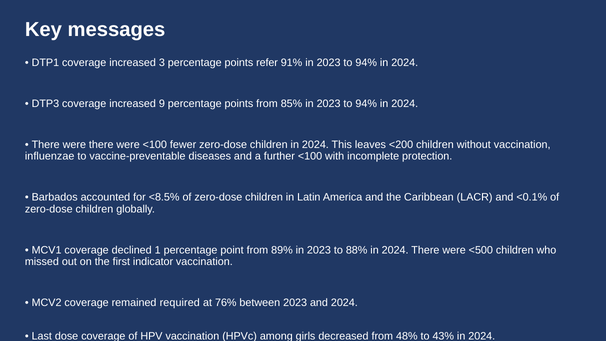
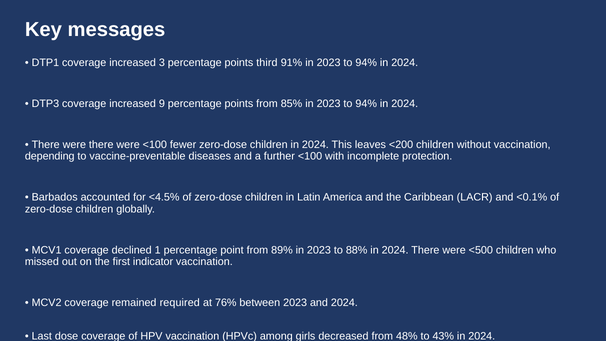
refer: refer -> third
influenzae: influenzae -> depending
<8.5%: <8.5% -> <4.5%
